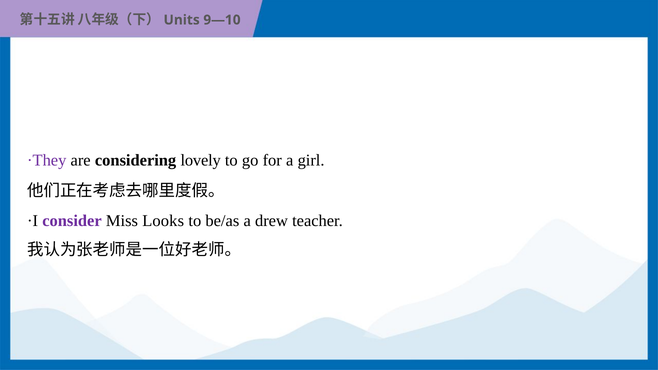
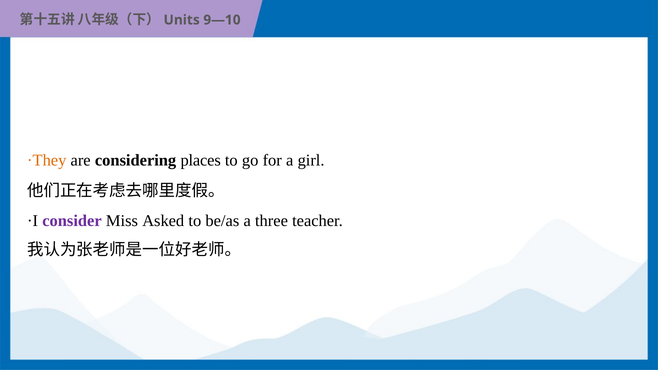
·They colour: purple -> orange
lovely: lovely -> places
Looks: Looks -> Asked
drew: drew -> three
